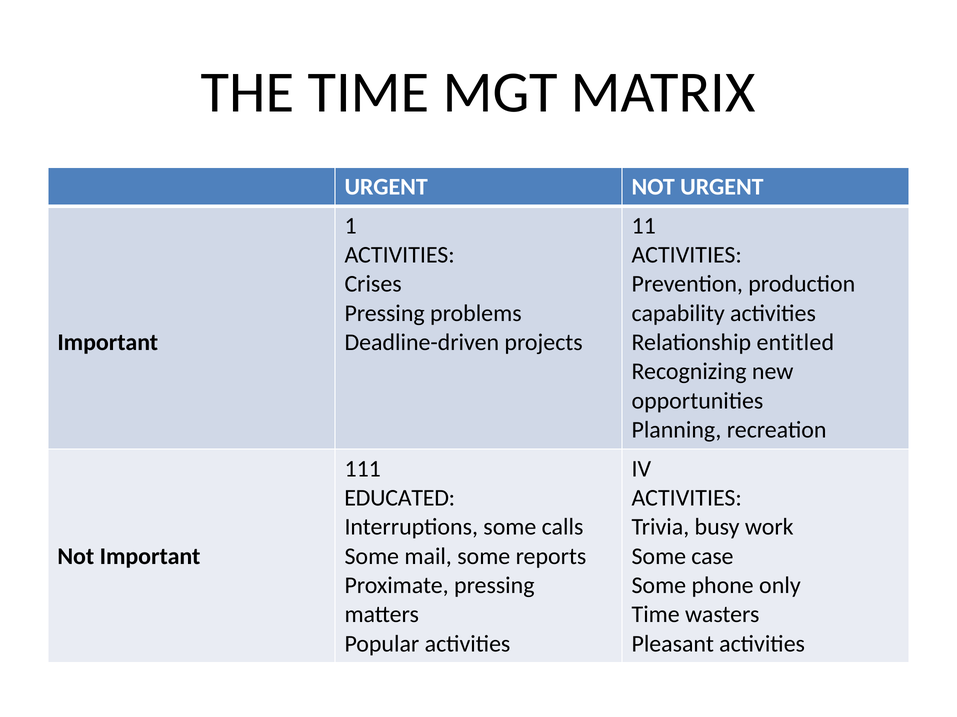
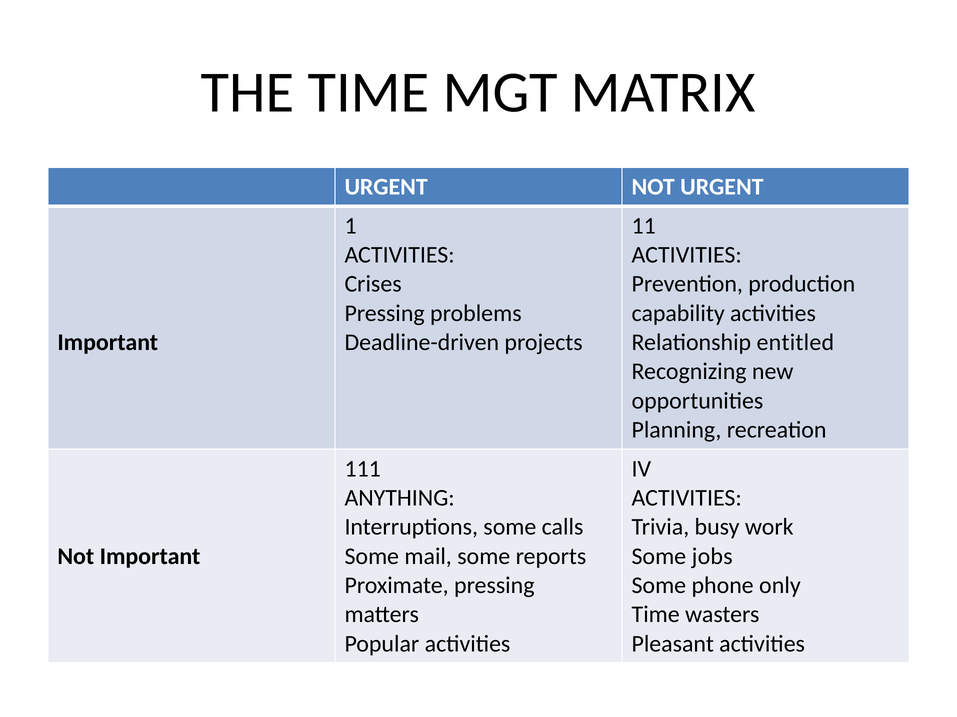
EDUCATED: EDUCATED -> ANYTHING
case: case -> jobs
